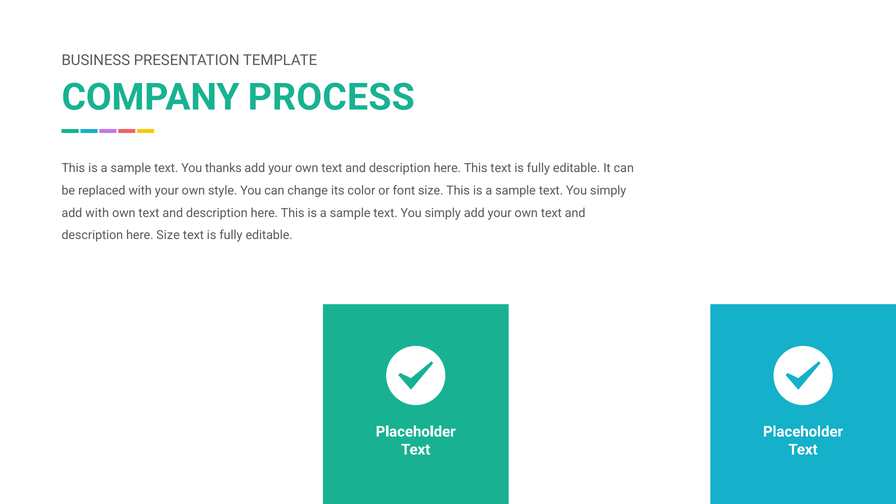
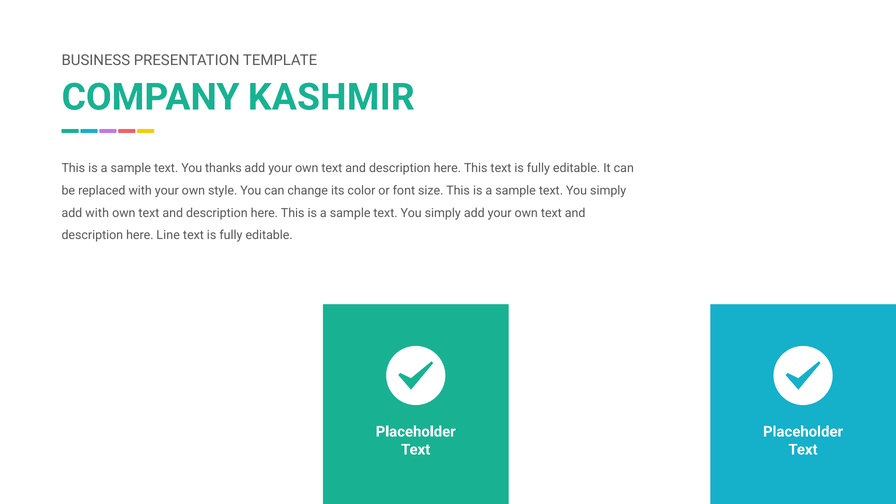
PROCESS: PROCESS -> KASHMIR
here Size: Size -> Line
